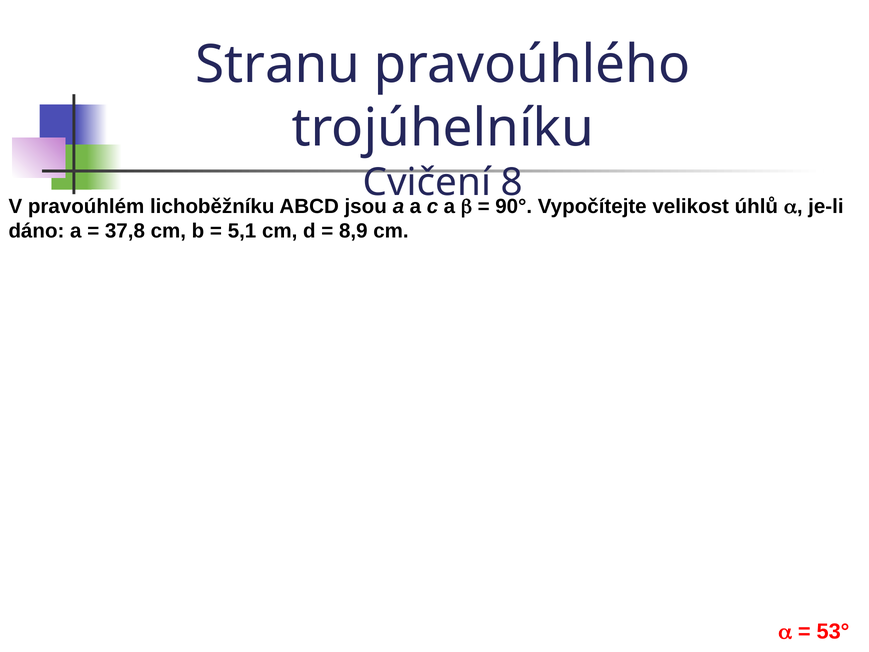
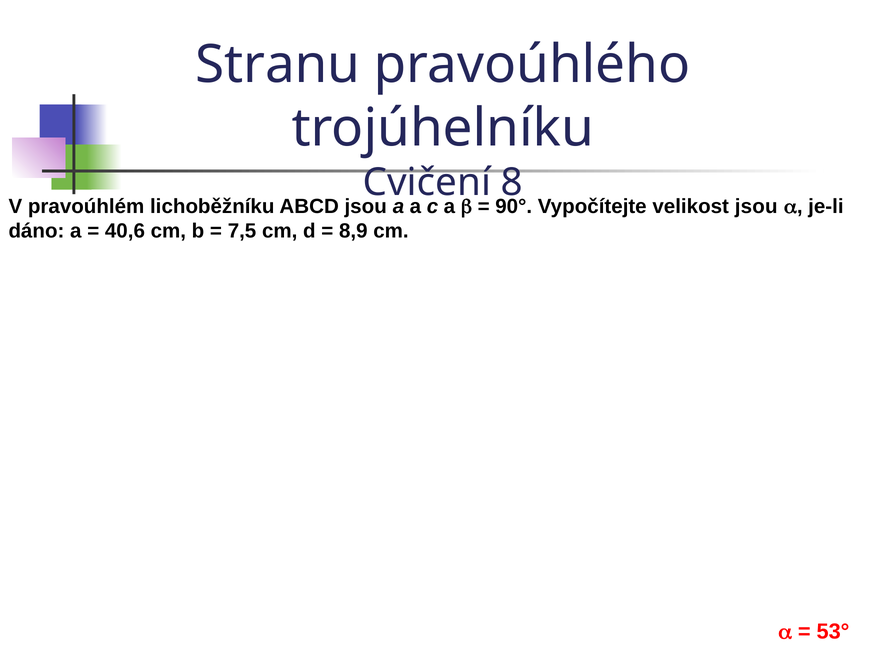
velikost úhlů: úhlů -> jsou
37,8: 37,8 -> 40,6
5,1: 5,1 -> 7,5
